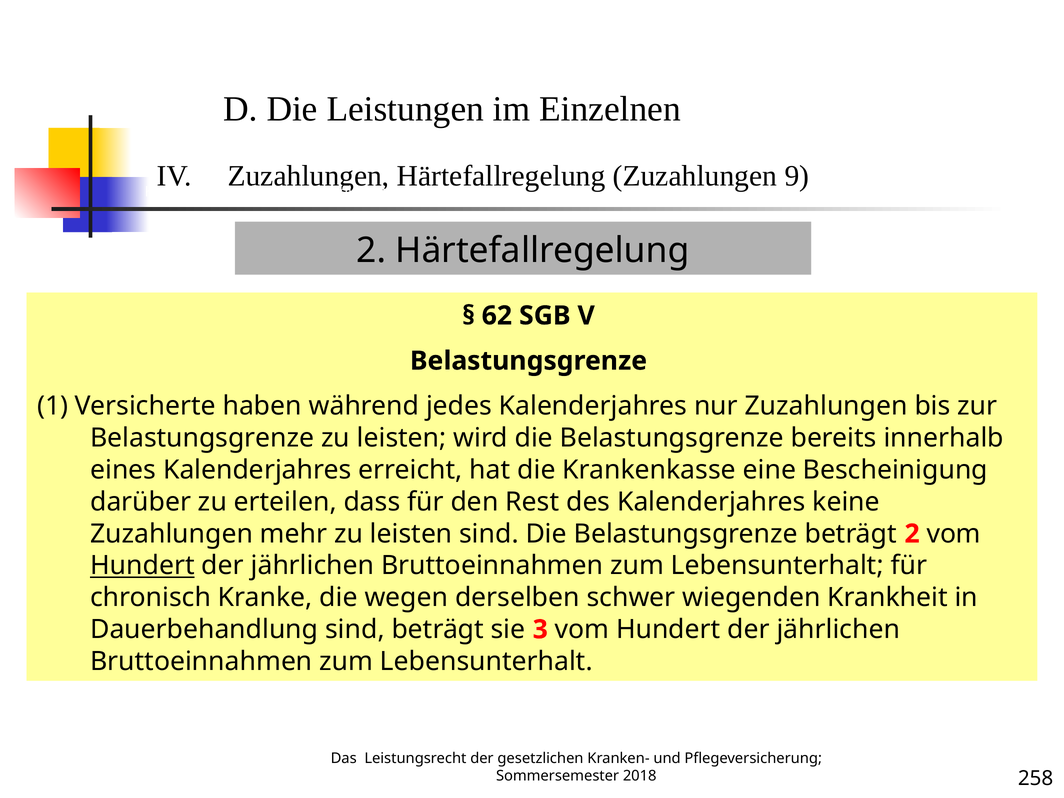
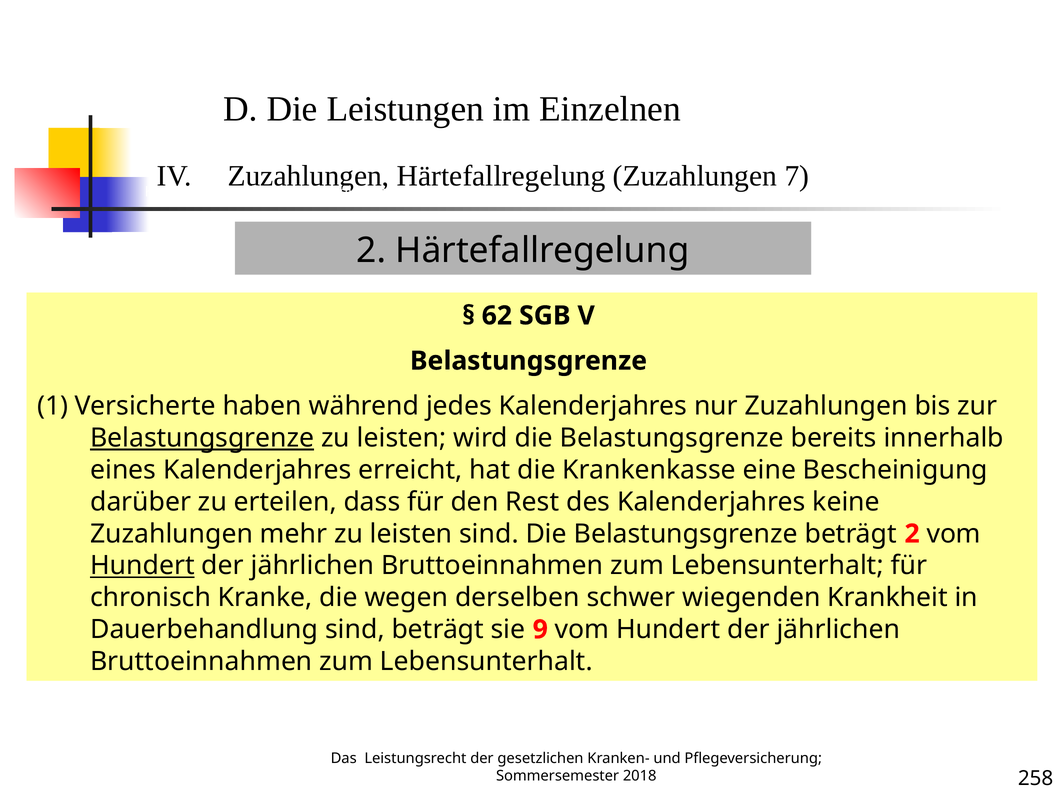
9: 9 -> 7
Belastungsgrenze at (202, 438) underline: none -> present
3: 3 -> 9
